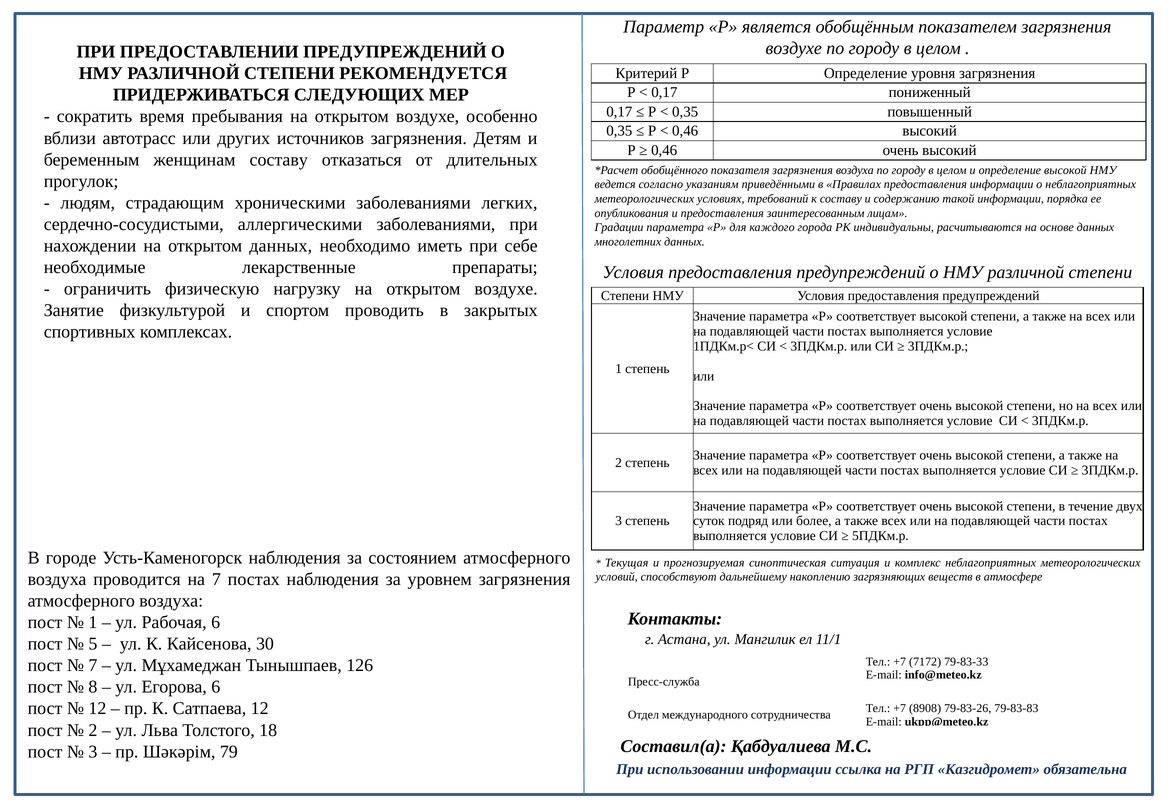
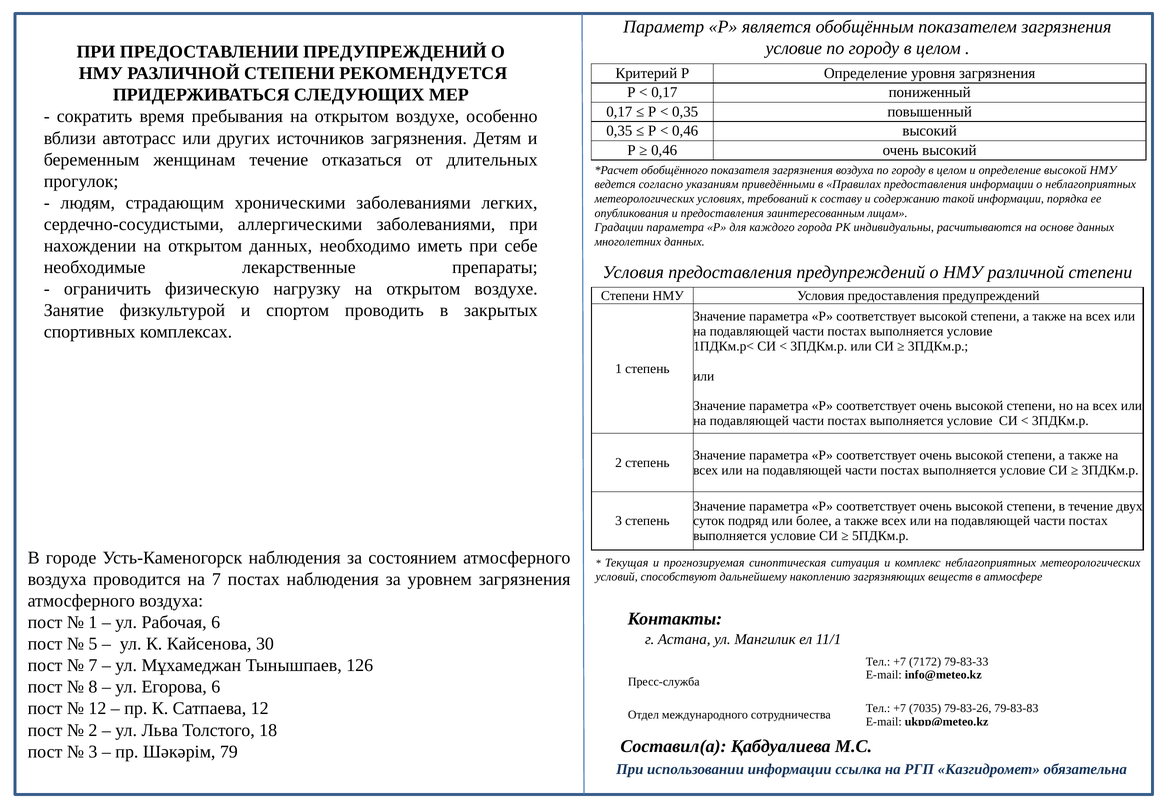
воздухе at (794, 48): воздухе -> условие
женщинам составу: составу -> течение
8908: 8908 -> 7035
